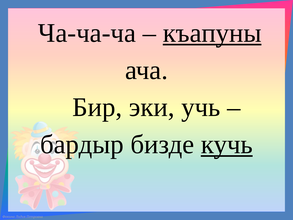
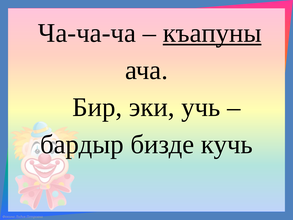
кучь underline: present -> none
